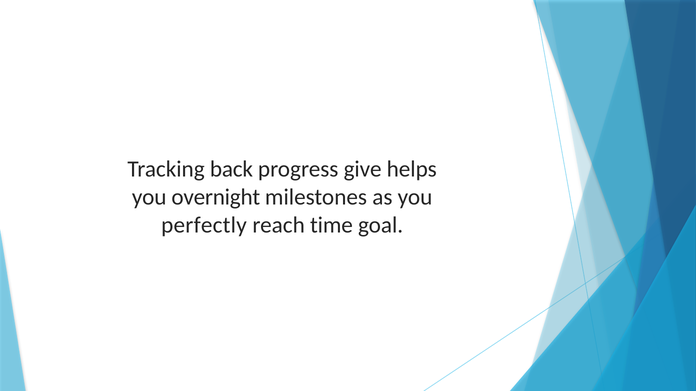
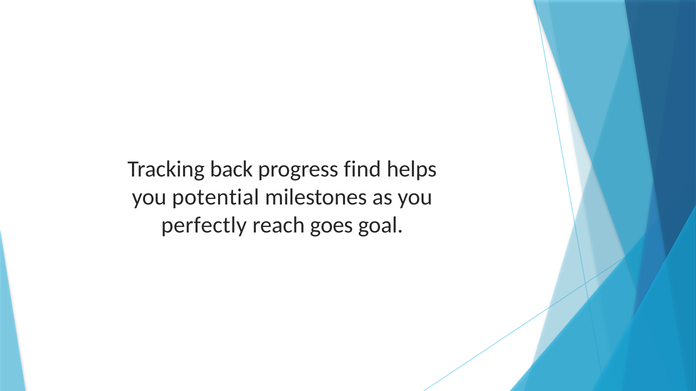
give: give -> find
overnight: overnight -> potential
time: time -> goes
